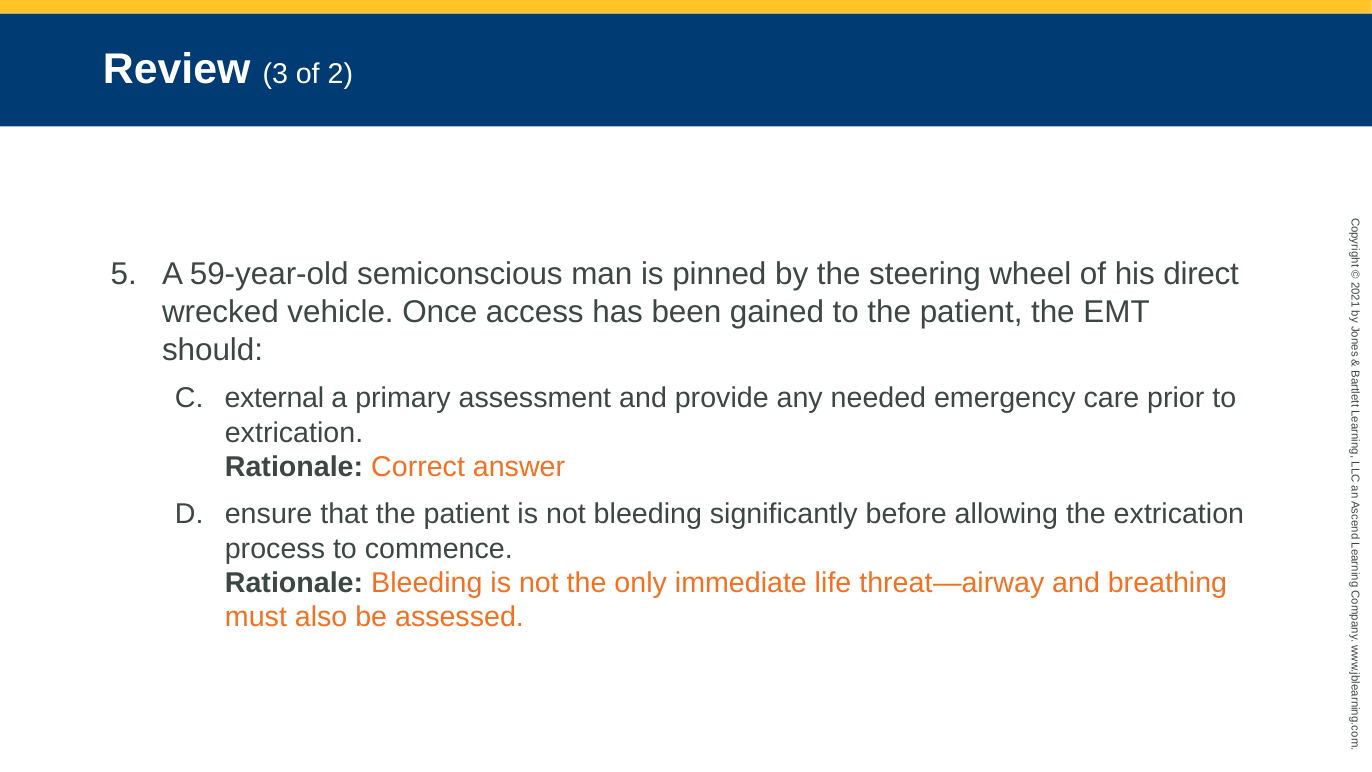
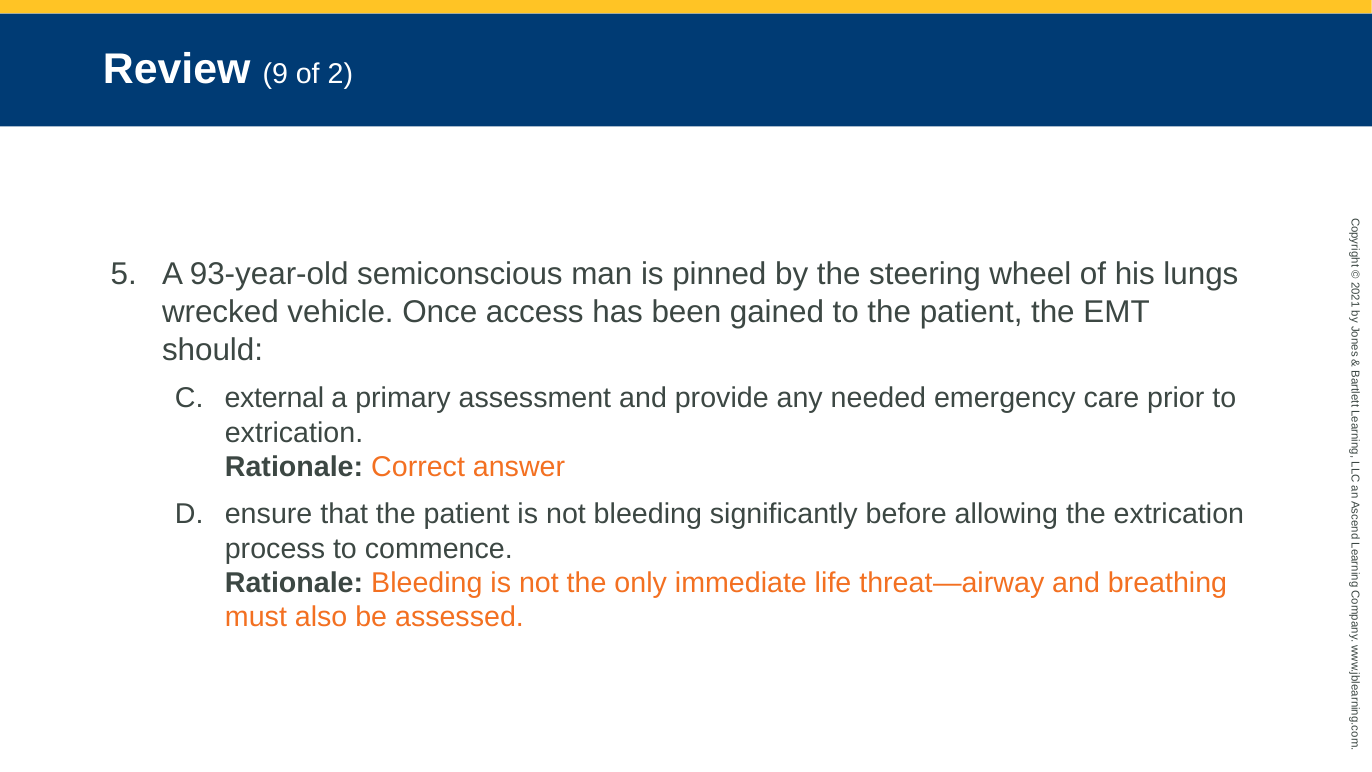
3: 3 -> 9
59-year-old: 59-year-old -> 93-year-old
direct: direct -> lungs
